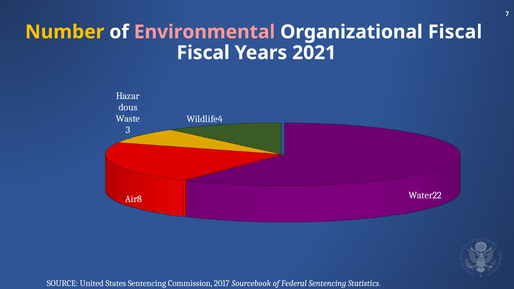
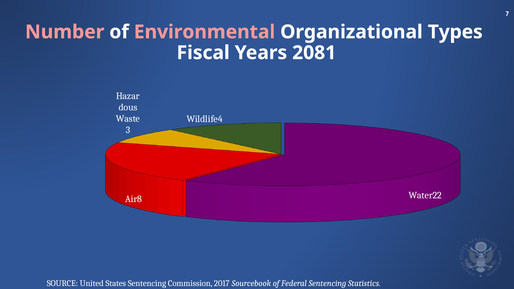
Number colour: yellow -> pink
Organizational Fiscal: Fiscal -> Types
2021: 2021 -> 2081
